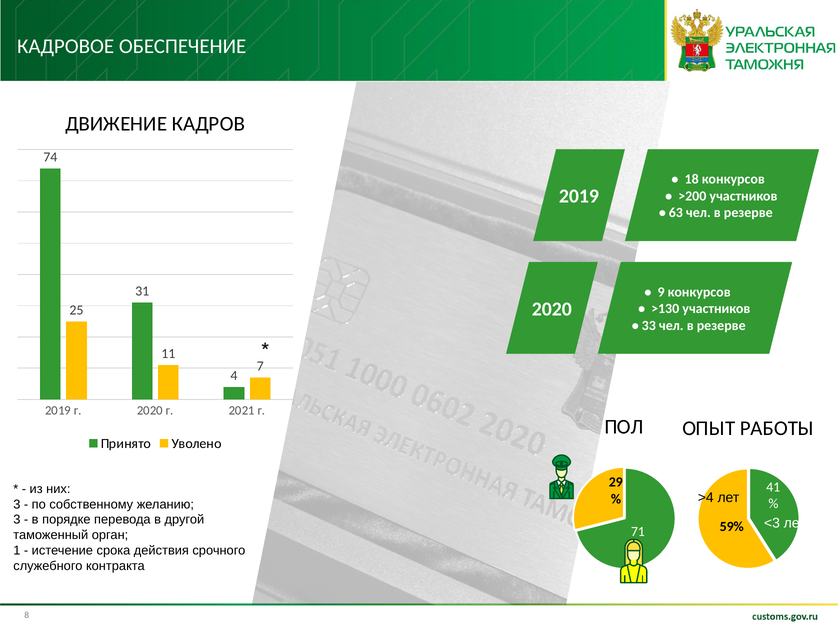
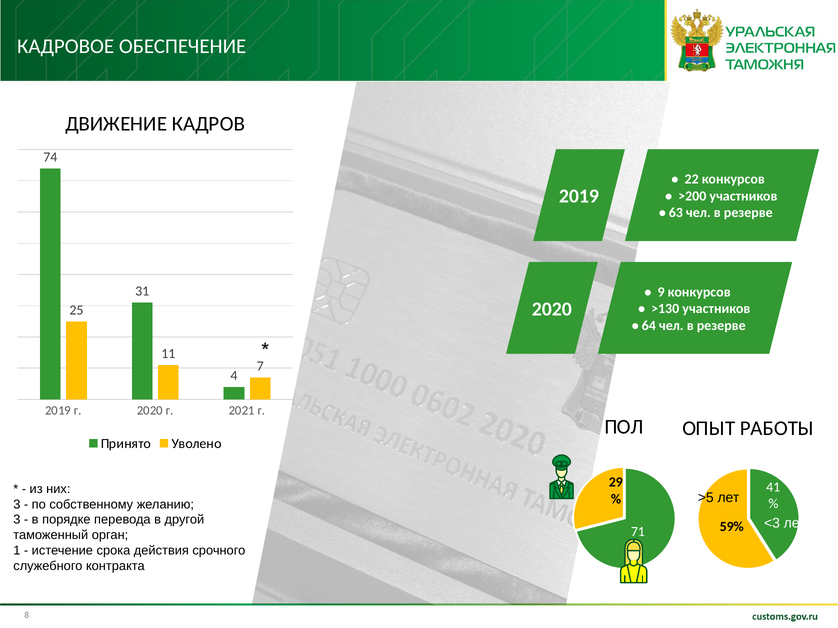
18: 18 -> 22
33: 33 -> 64
>4: >4 -> >5
